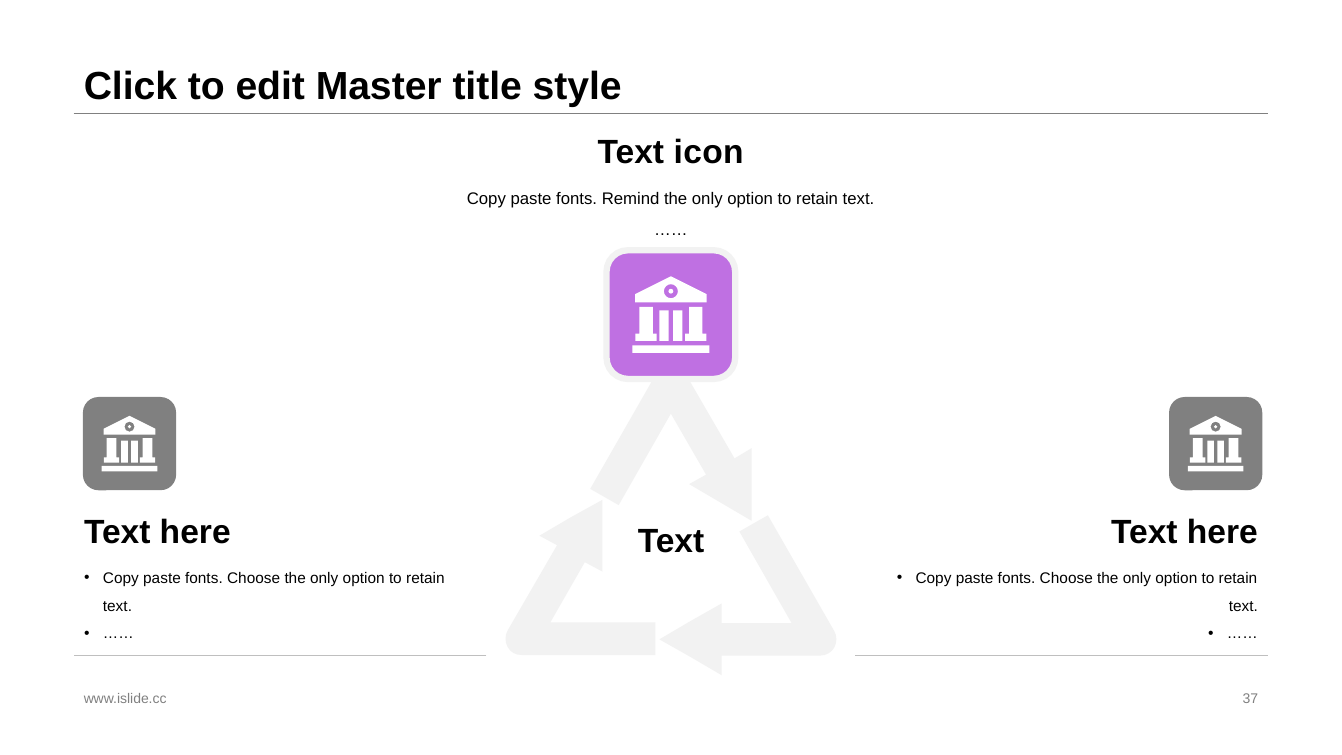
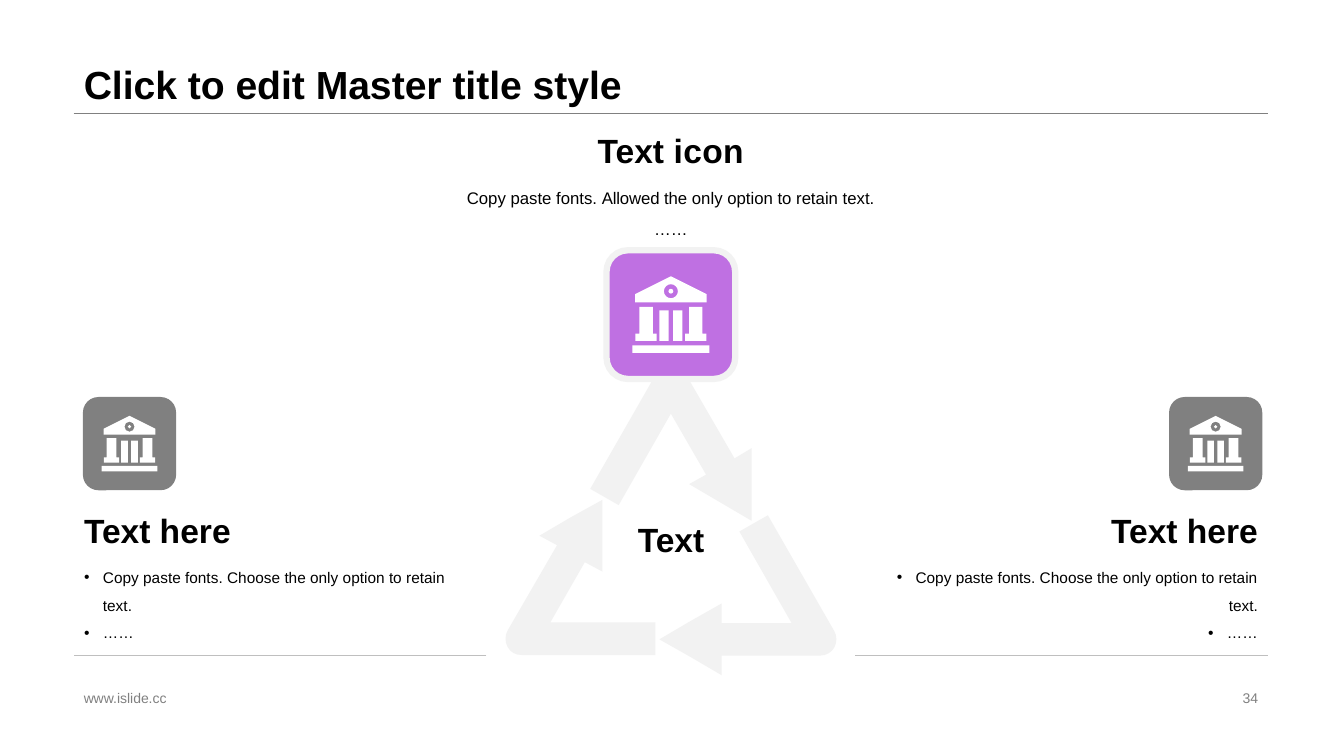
Remind: Remind -> Allowed
37: 37 -> 34
